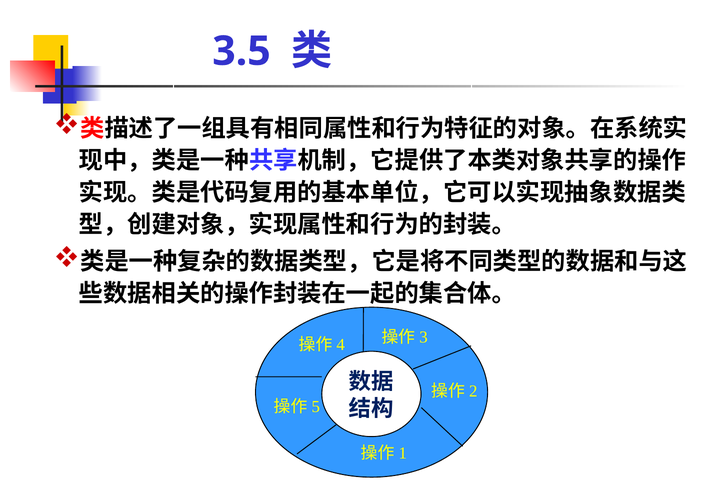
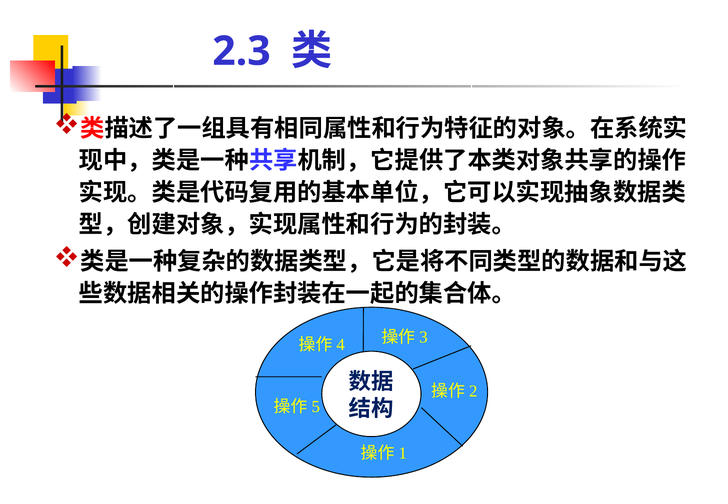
3.5: 3.5 -> 2.3
